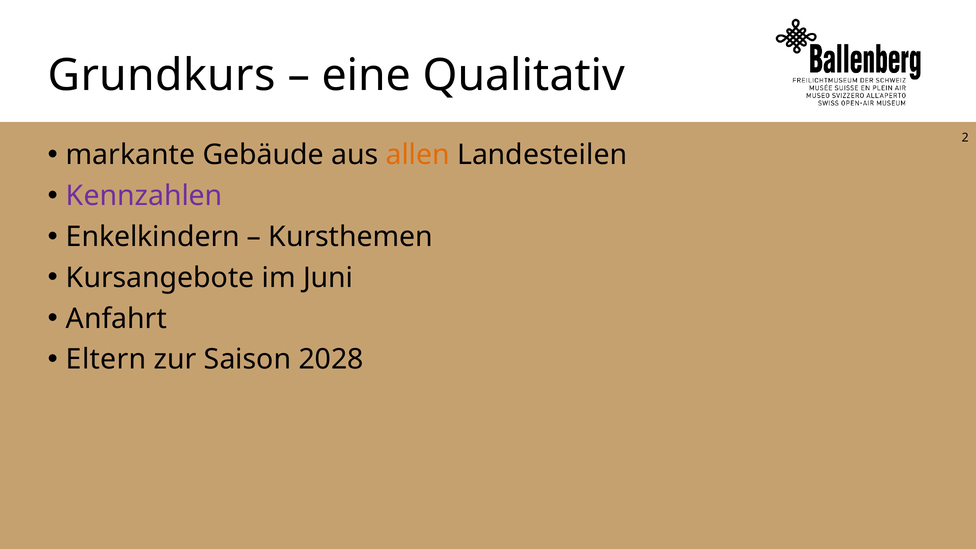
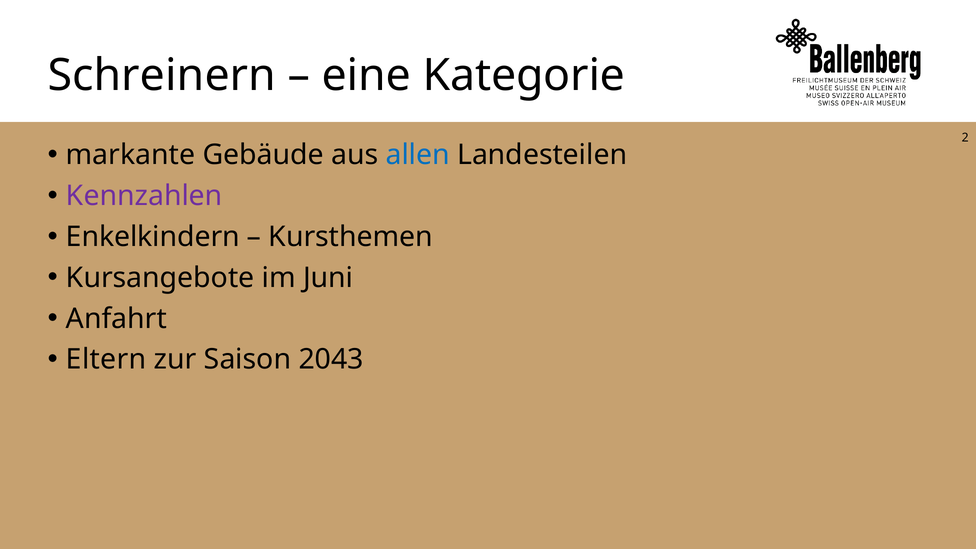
Grundkurs: Grundkurs -> Schreinern
Qualitativ: Qualitativ -> Kategorie
allen colour: orange -> blue
2028: 2028 -> 2043
